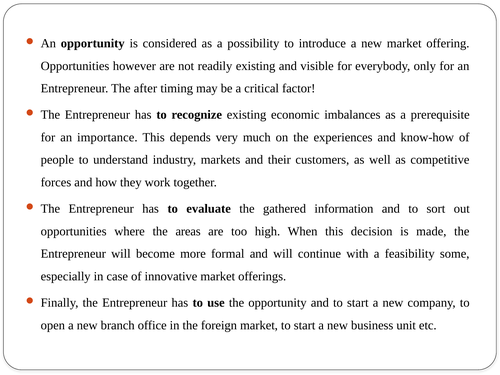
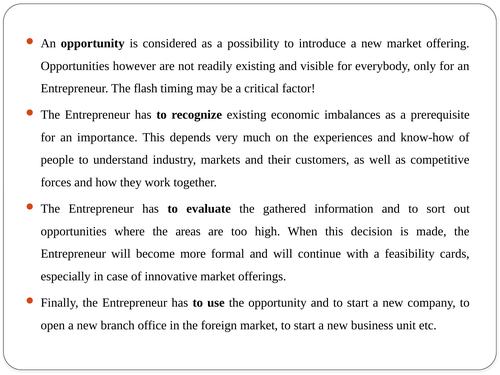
after: after -> flash
some: some -> cards
